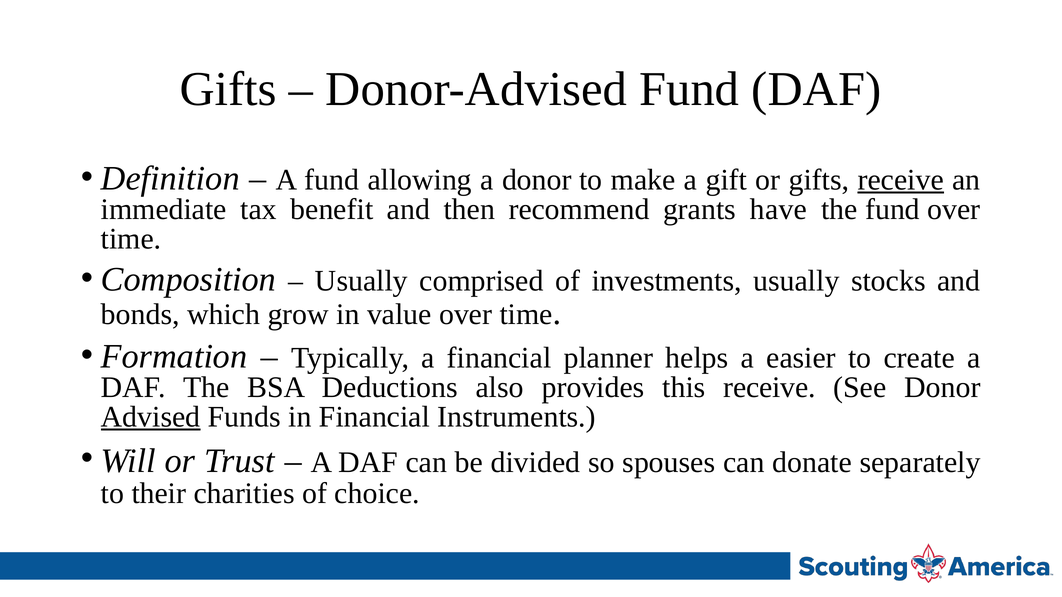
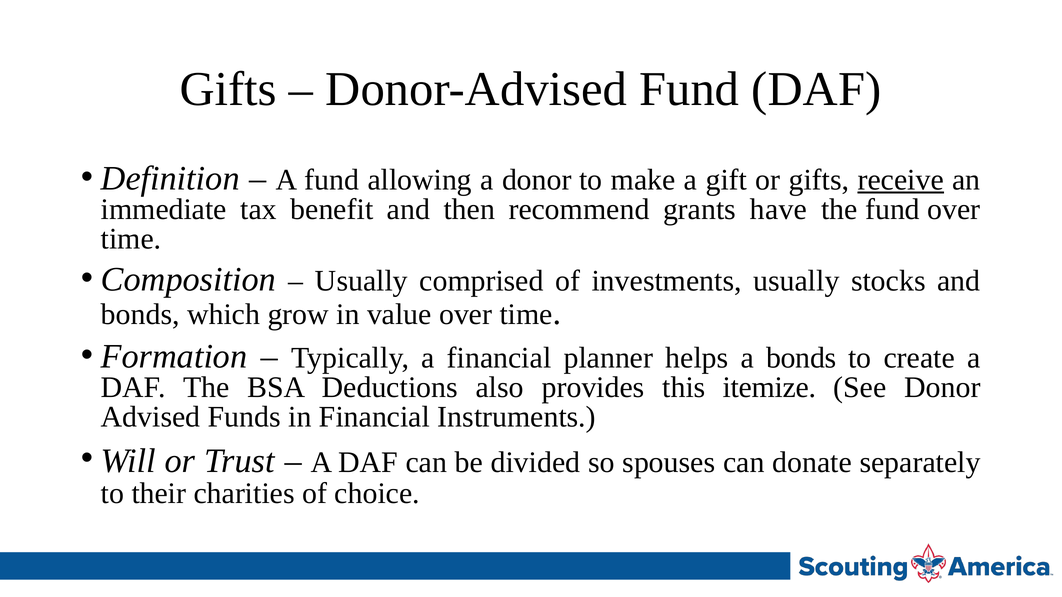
a easier: easier -> bonds
this receive: receive -> itemize
Advised underline: present -> none
